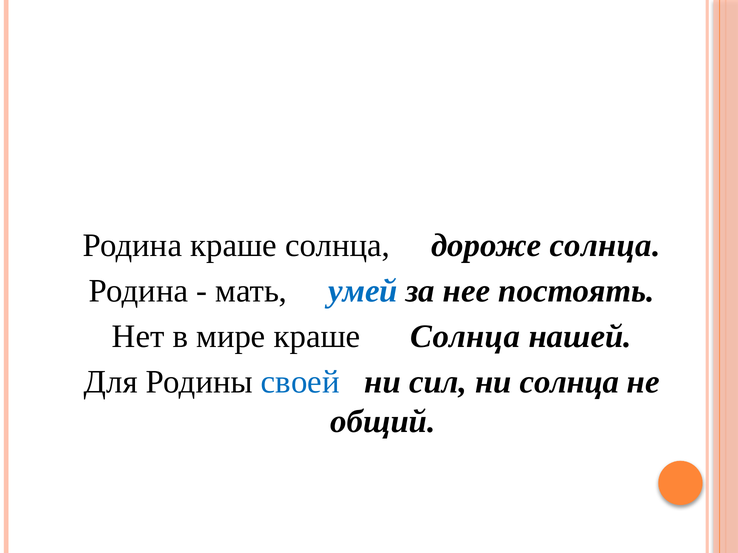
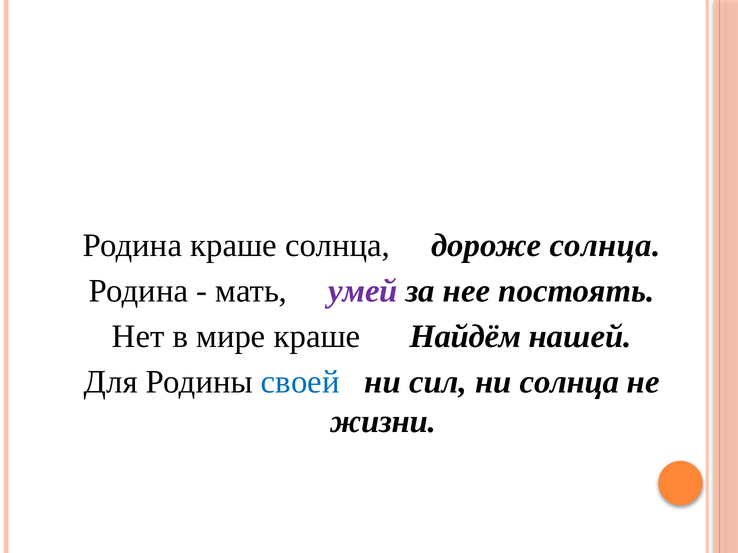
умей colour: blue -> purple
мире краше Солнца: Солнца -> Найдём
общий: общий -> жизни
